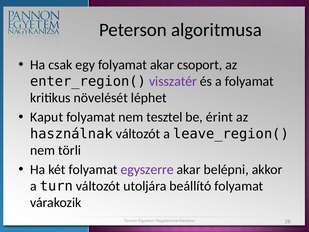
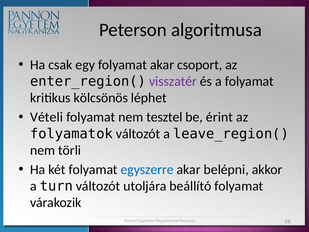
növelését: növelését -> kölcsönös
Kaput: Kaput -> Vételi
használnak: használnak -> folyamatok
egyszerre colour: purple -> blue
